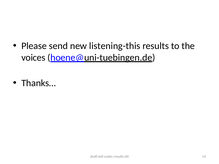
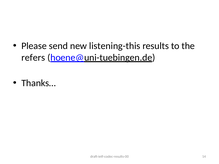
voices: voices -> refers
